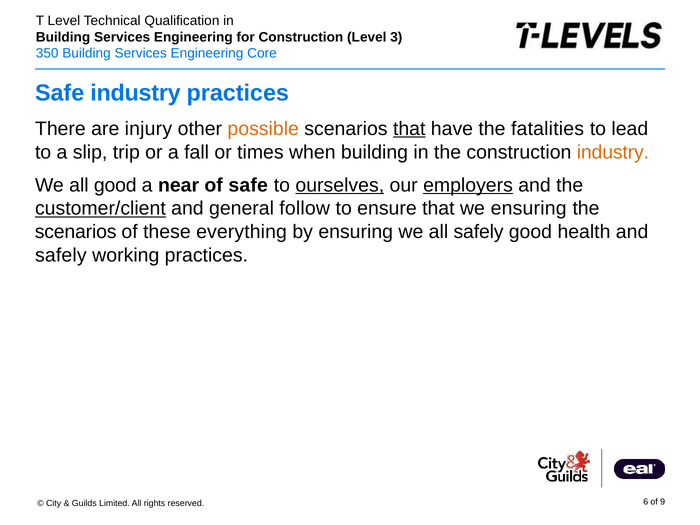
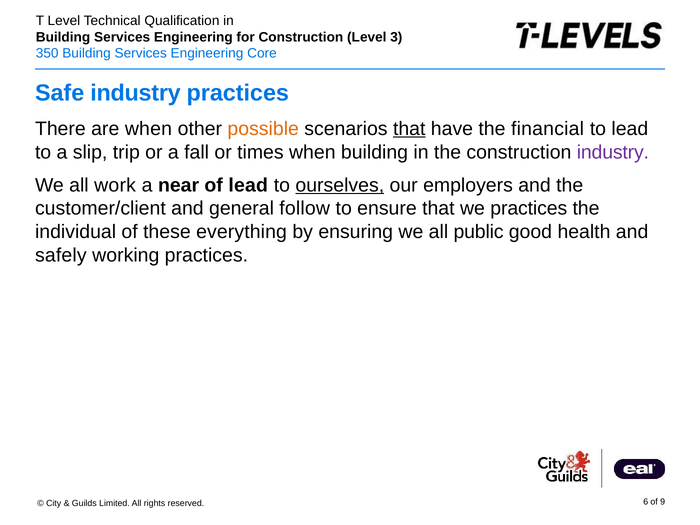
are injury: injury -> when
fatalities: fatalities -> financial
industry at (613, 152) colour: orange -> purple
all good: good -> work
of safe: safe -> lead
employers underline: present -> none
customer/client underline: present -> none
we ensuring: ensuring -> practices
scenarios at (76, 232): scenarios -> individual
all safely: safely -> public
